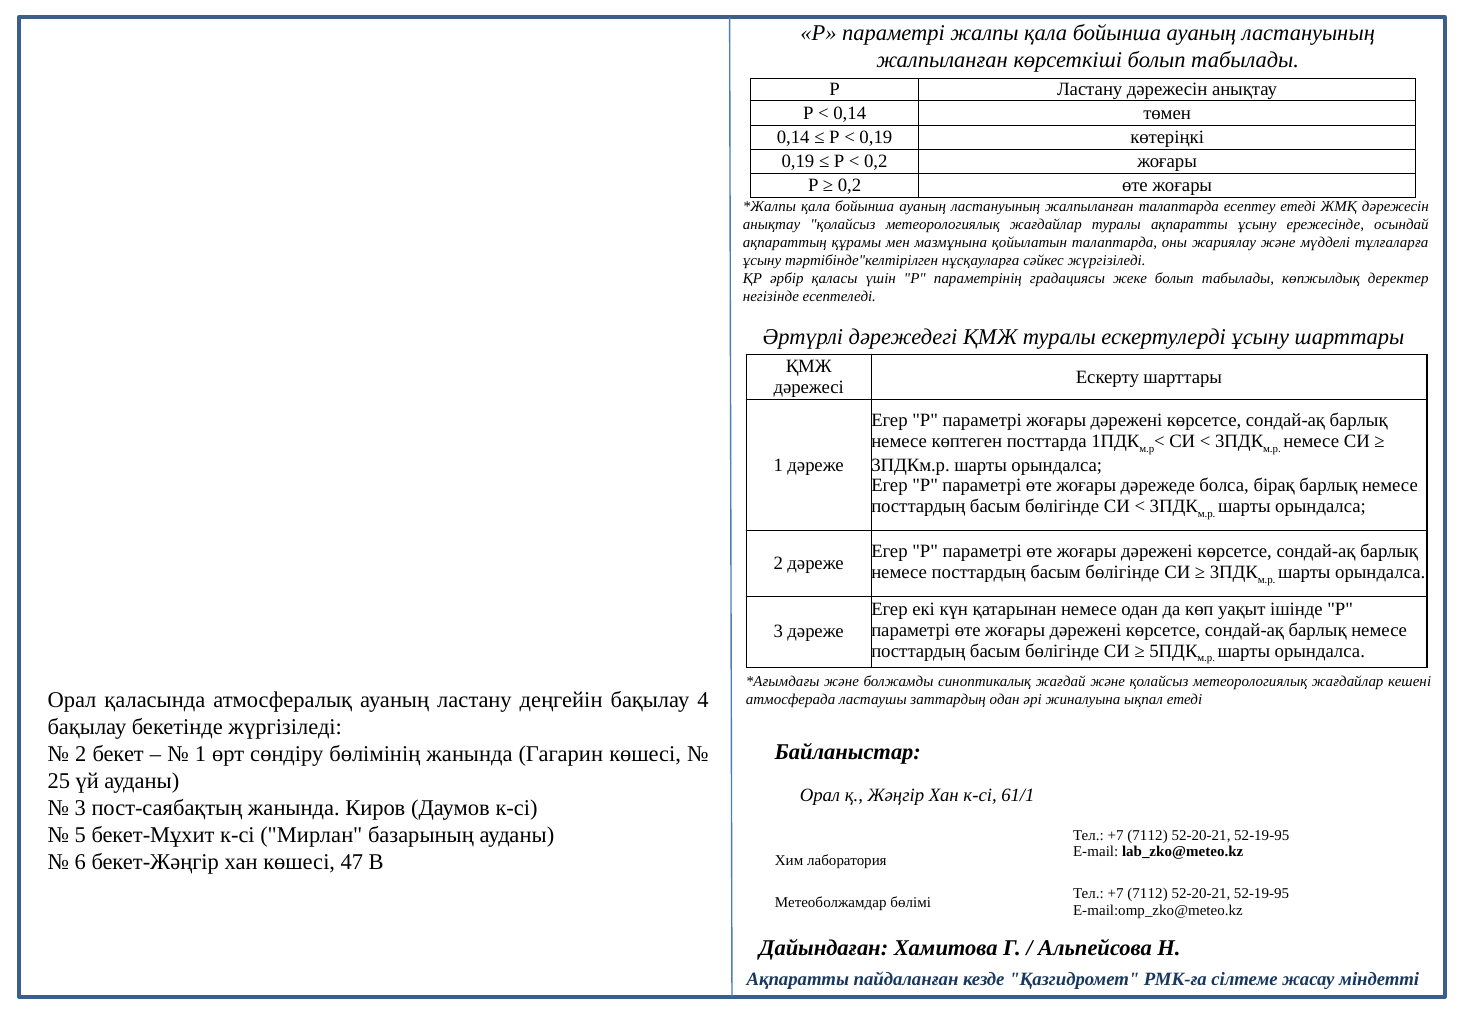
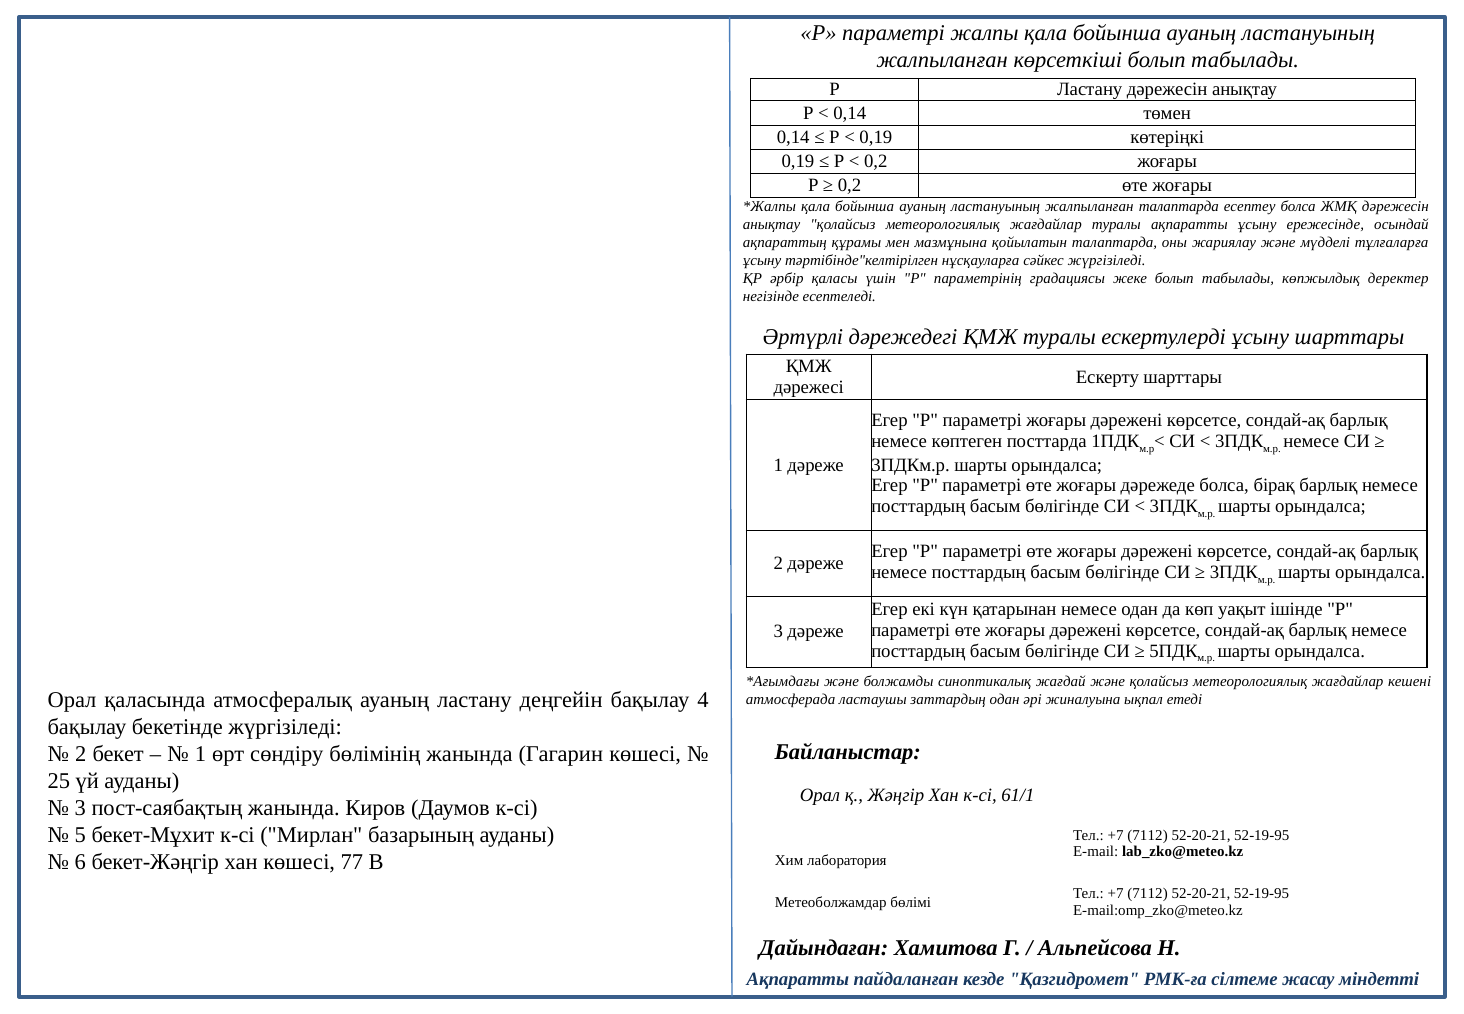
есептеу етеді: етеді -> болса
47: 47 -> 77
